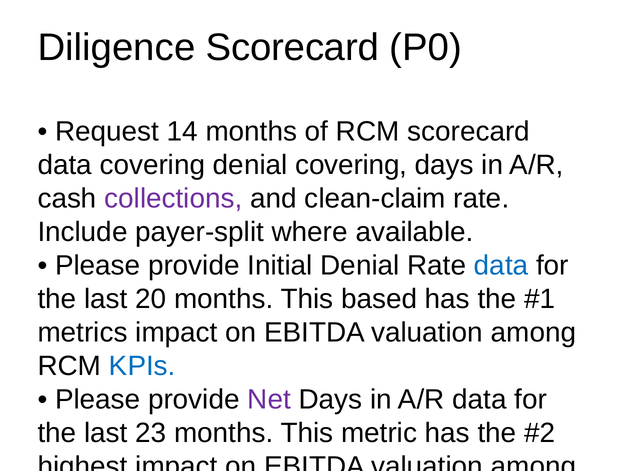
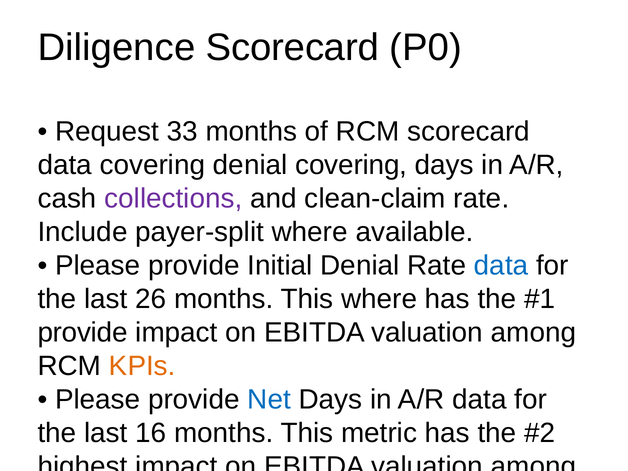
14: 14 -> 33
20: 20 -> 26
This based: based -> where
metrics at (83, 333): metrics -> provide
KPIs at (142, 366) colour: blue -> orange
Net at (269, 400) colour: purple -> blue
23: 23 -> 16
